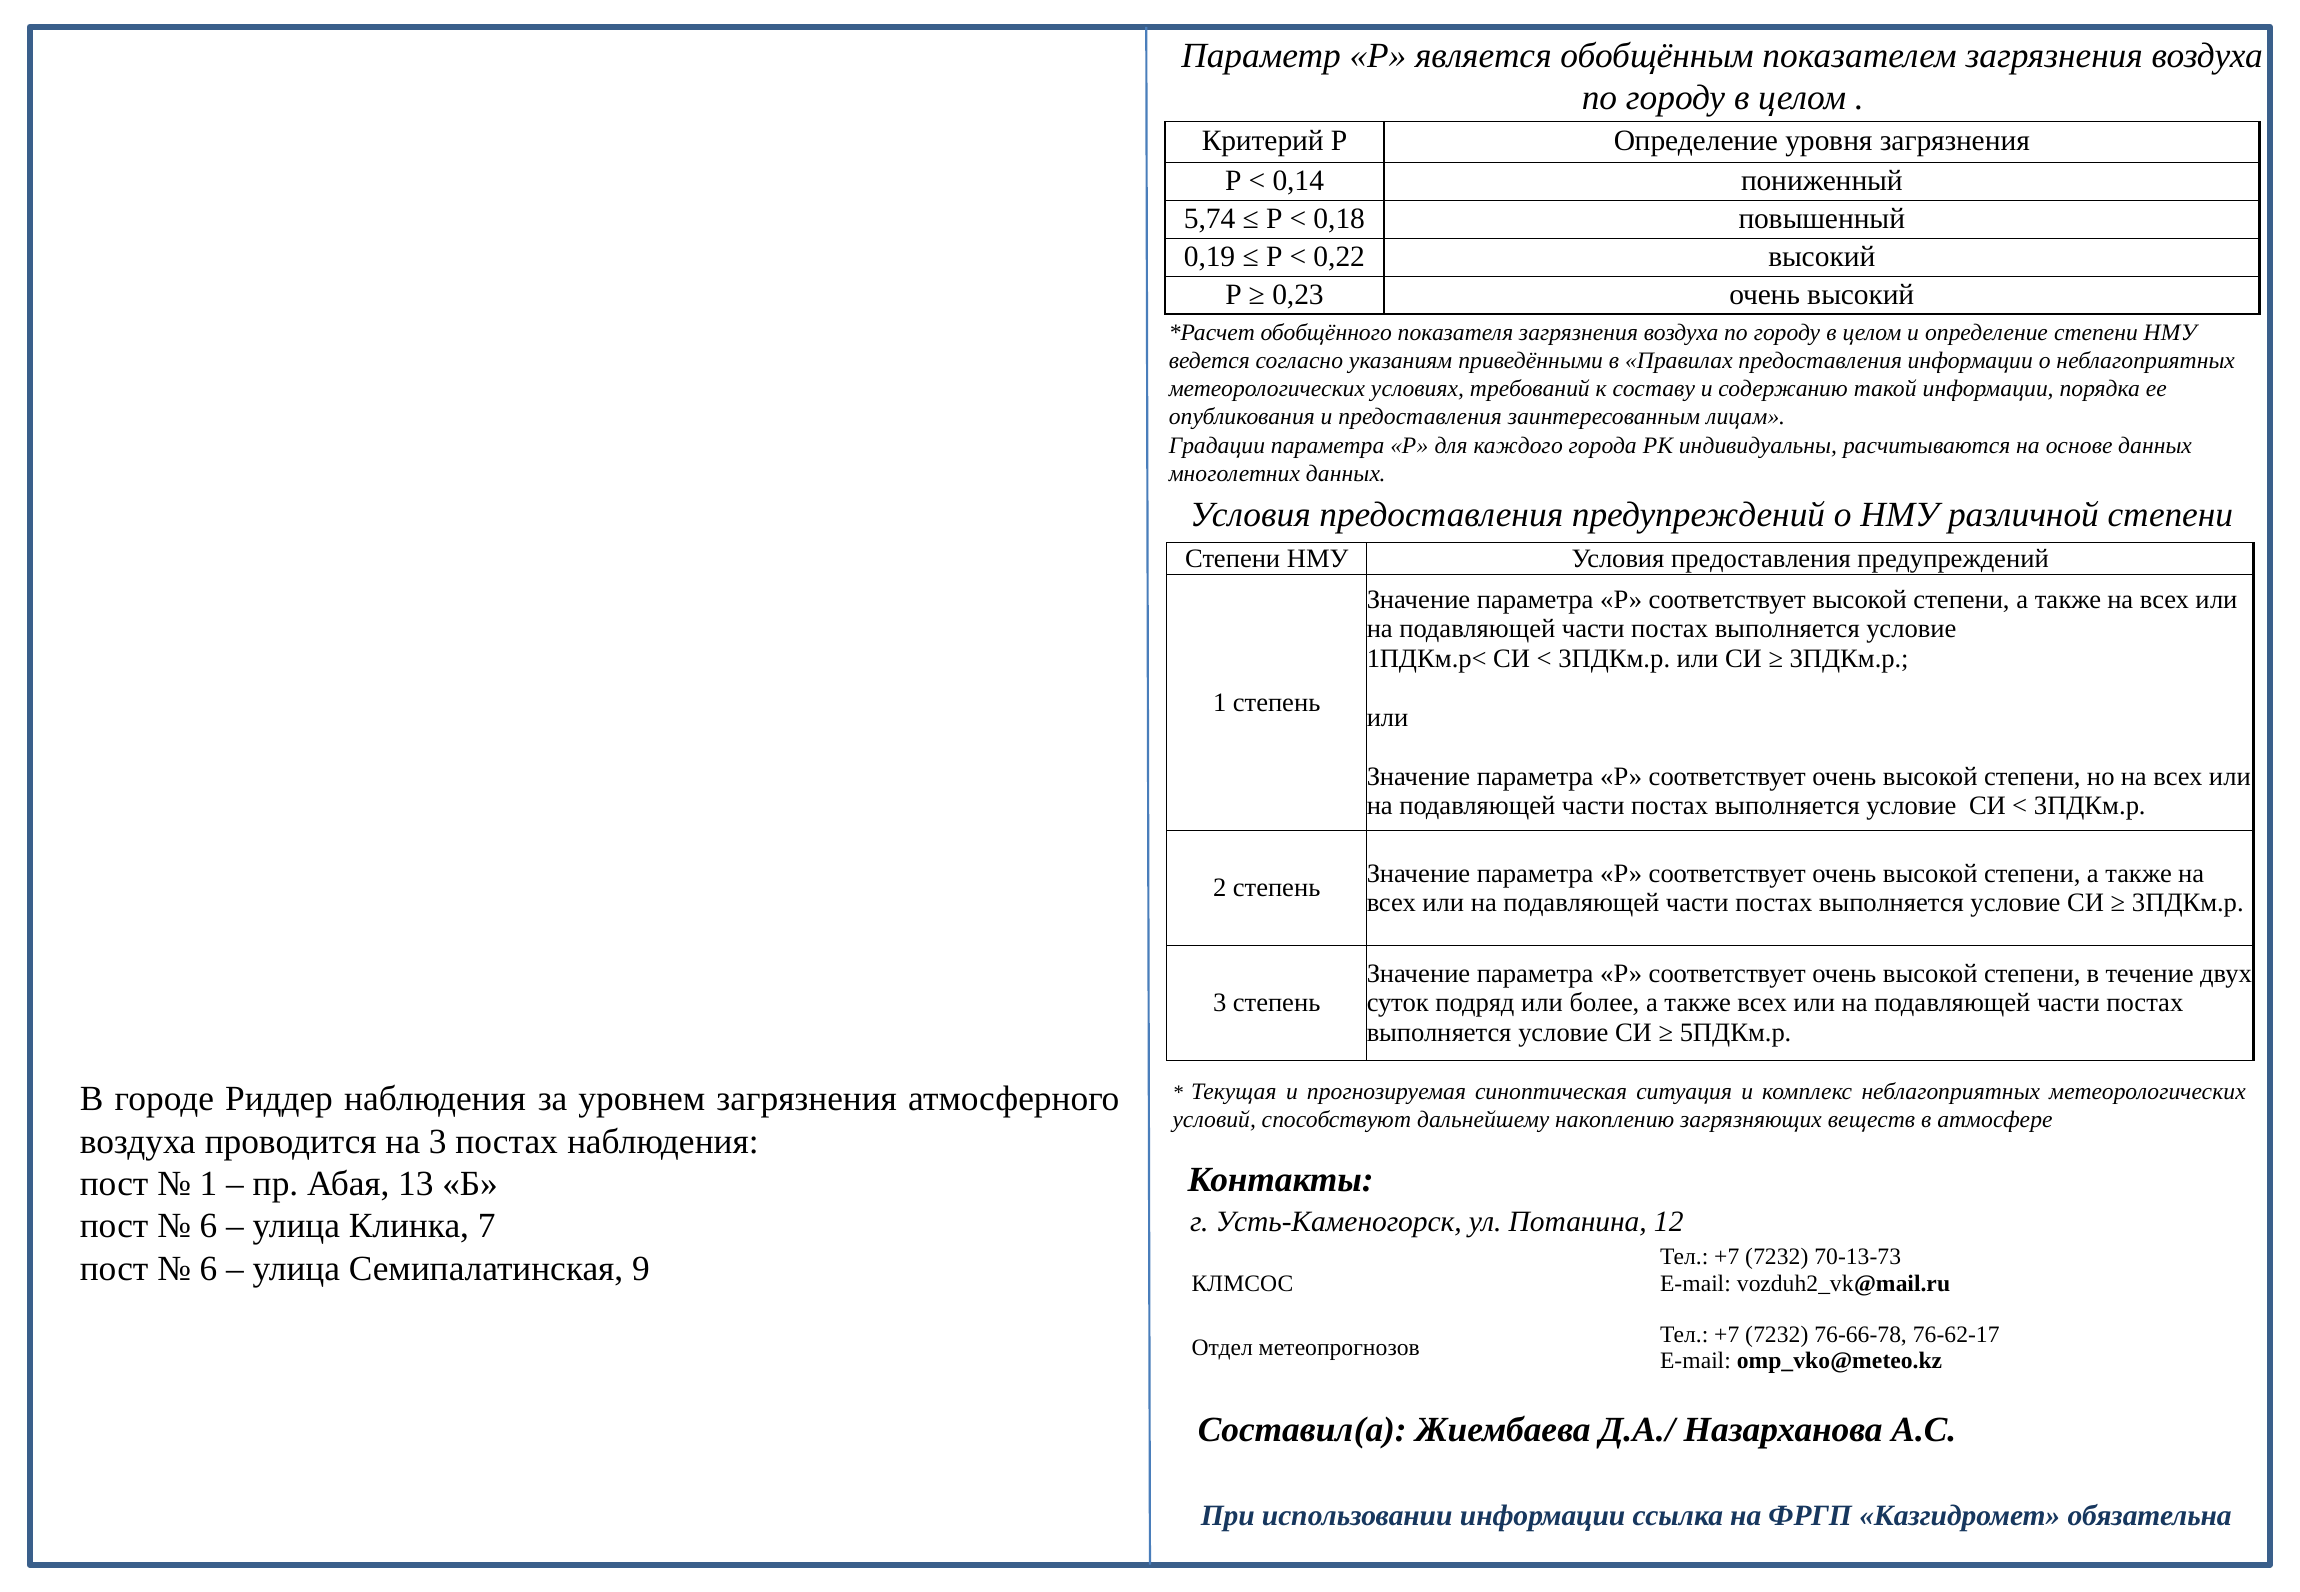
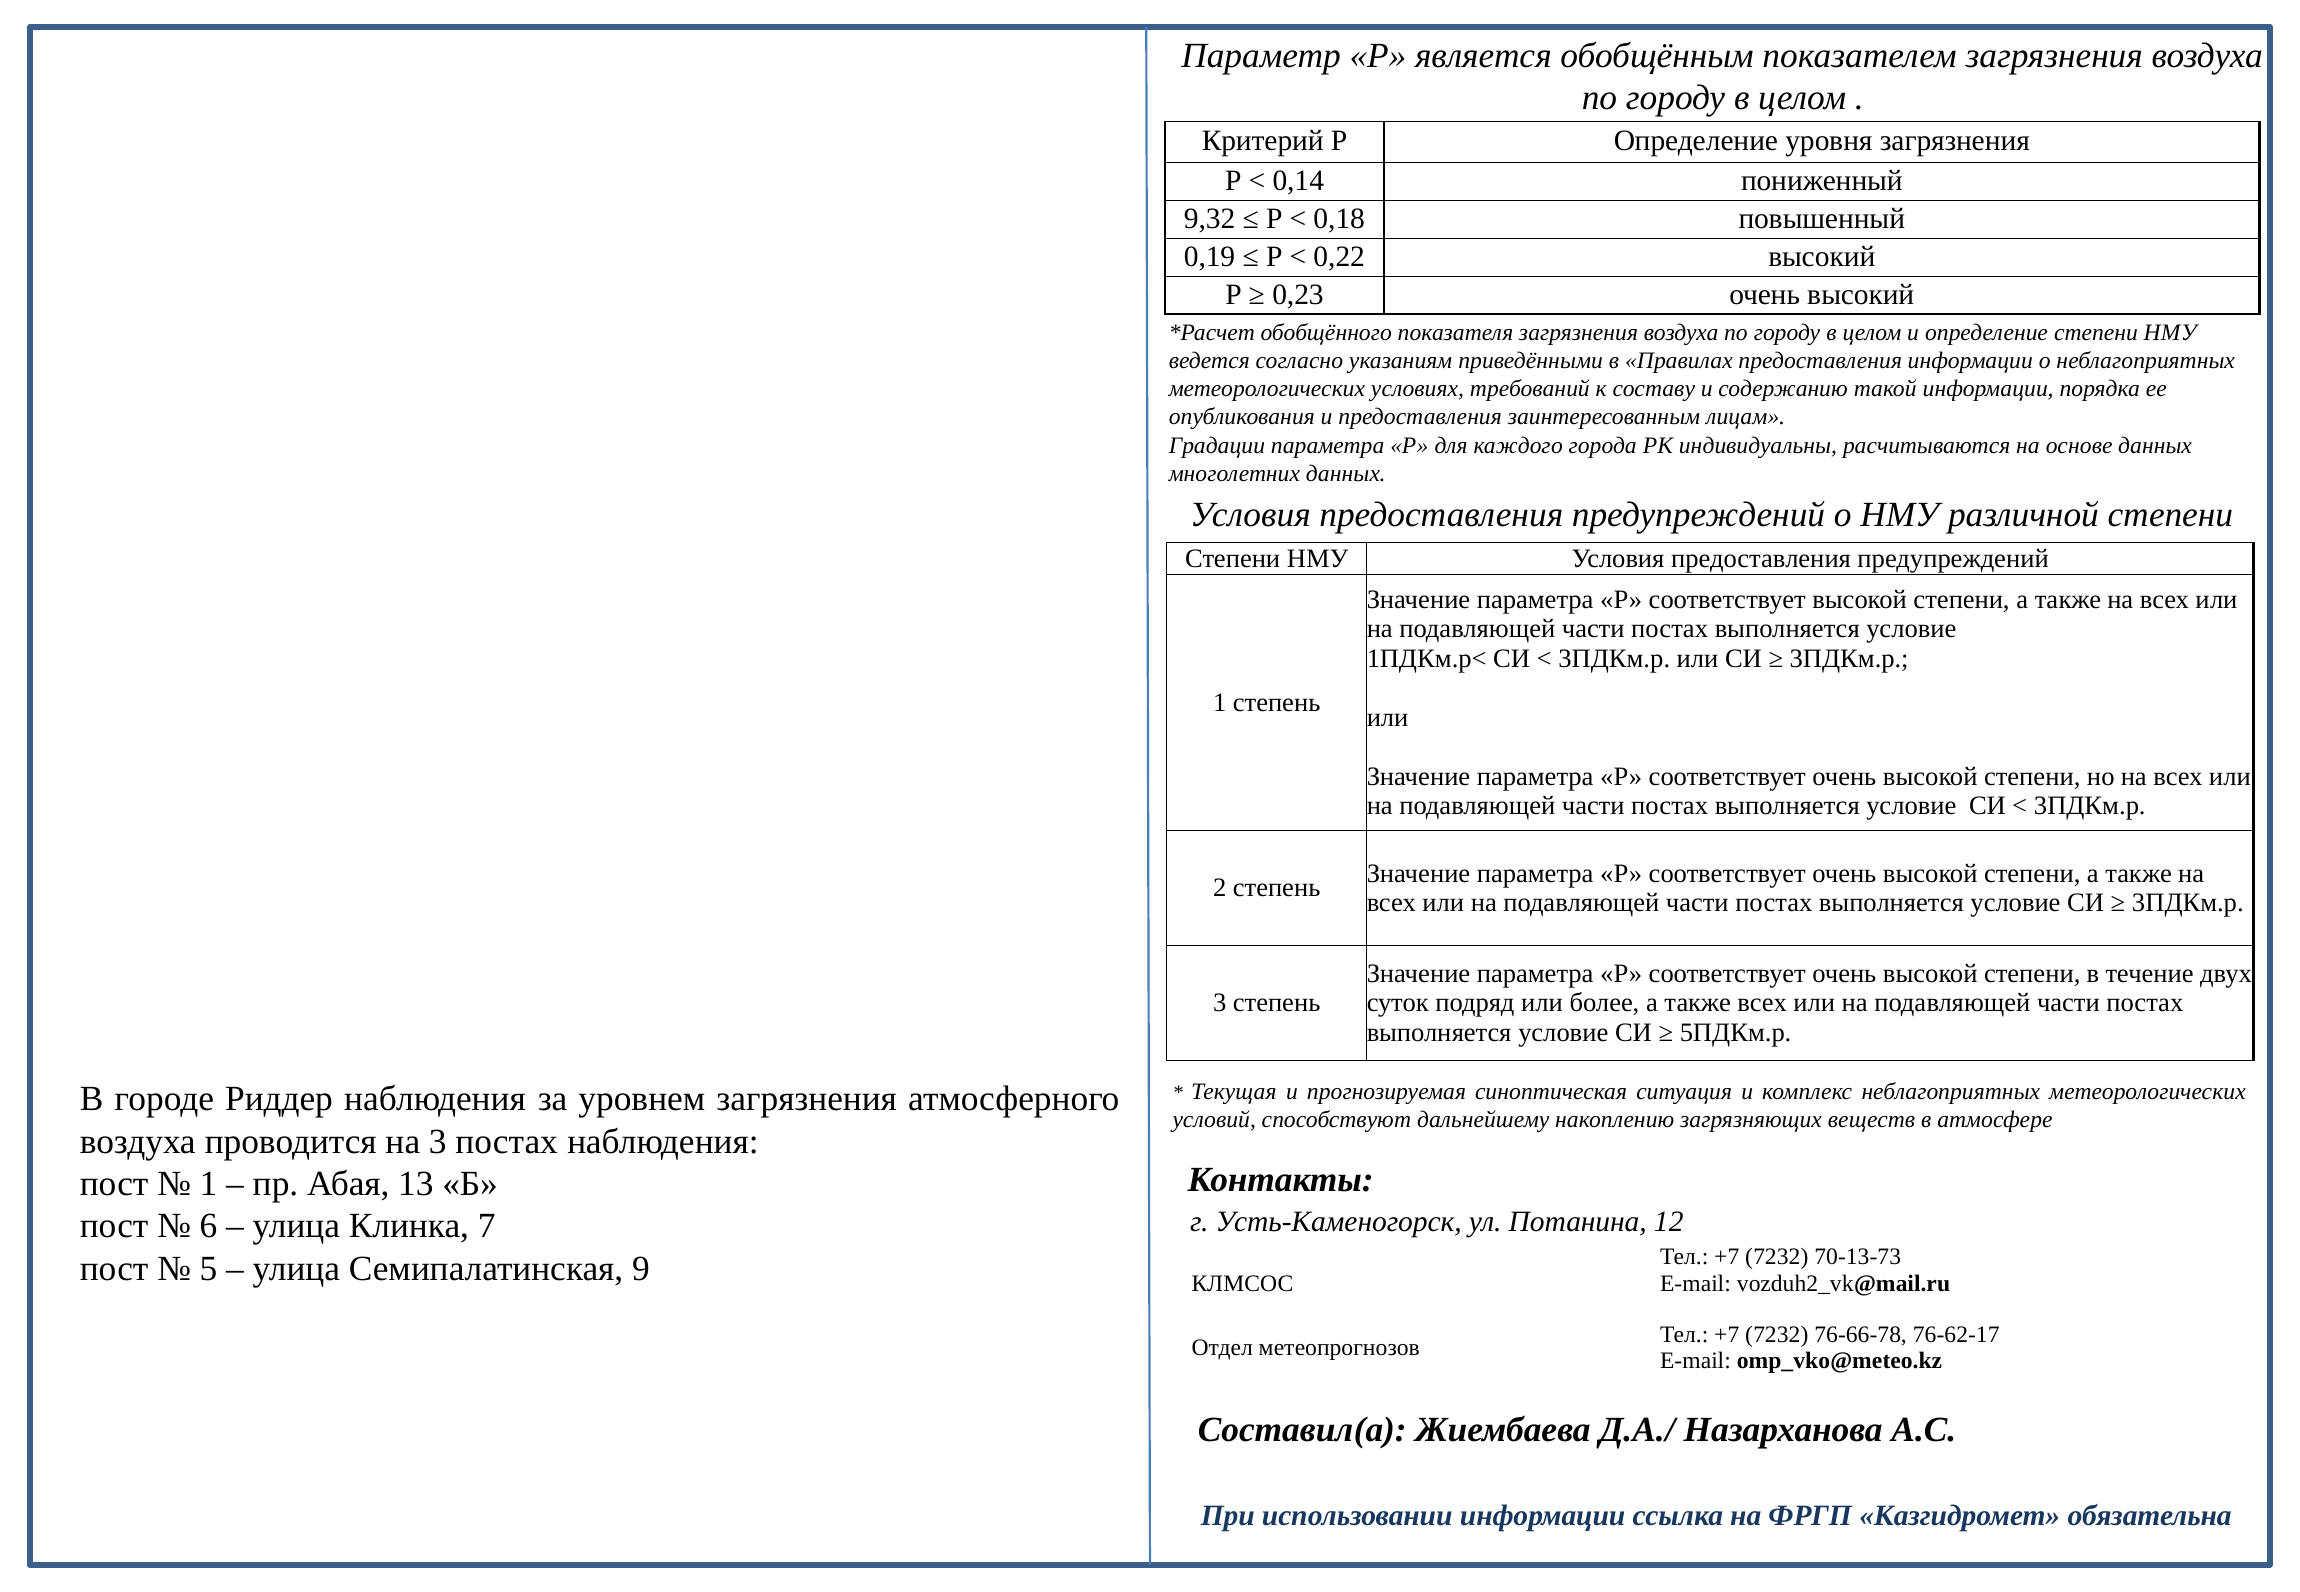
5,74: 5,74 -> 9,32
6 at (209, 1269): 6 -> 5
